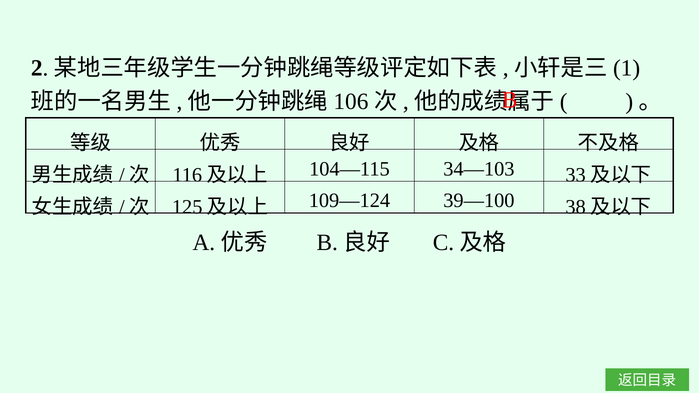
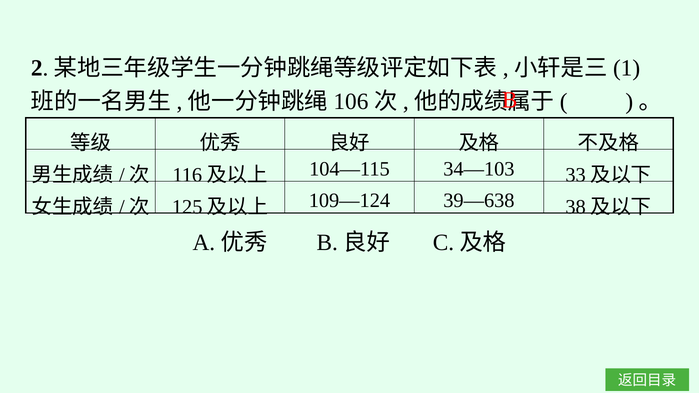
39—100: 39—100 -> 39—638
